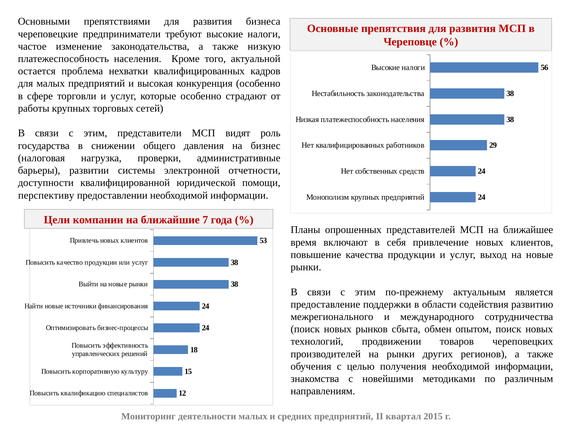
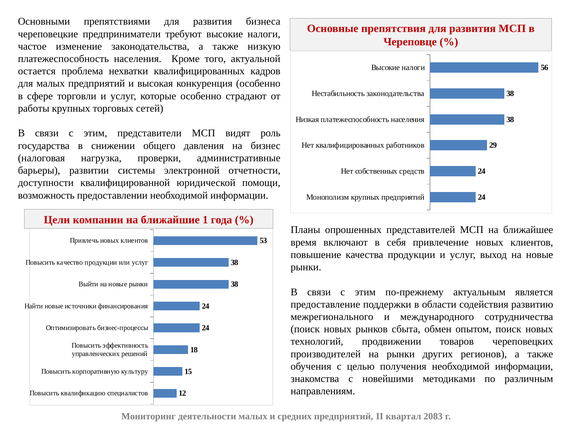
перспективу: перспективу -> возможность
7: 7 -> 1
2015: 2015 -> 2083
